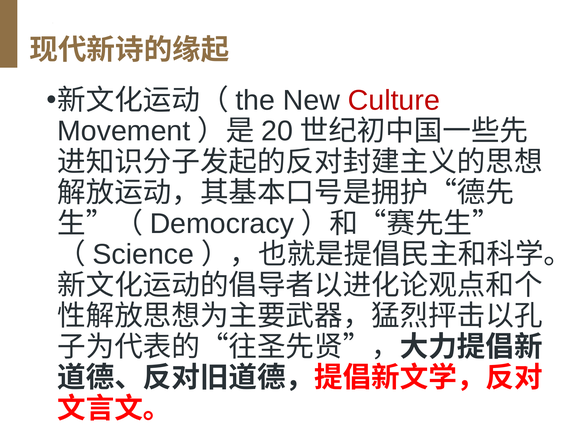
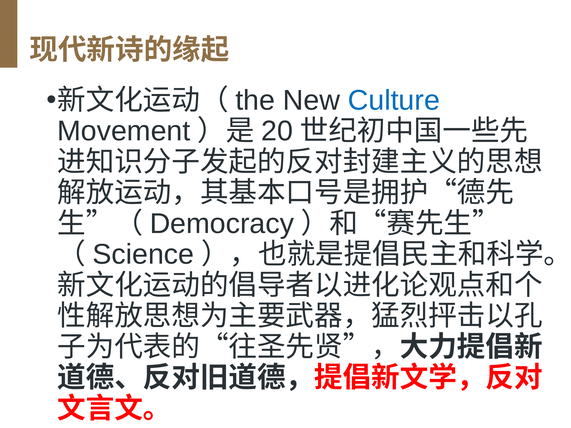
Culture colour: red -> blue
